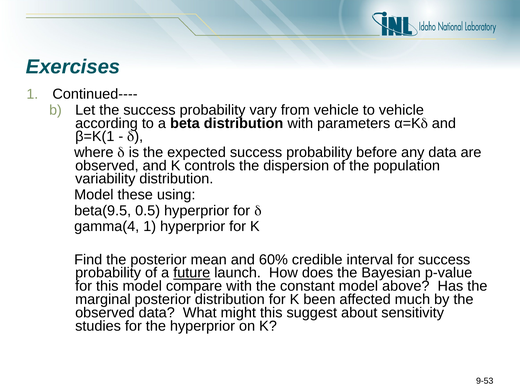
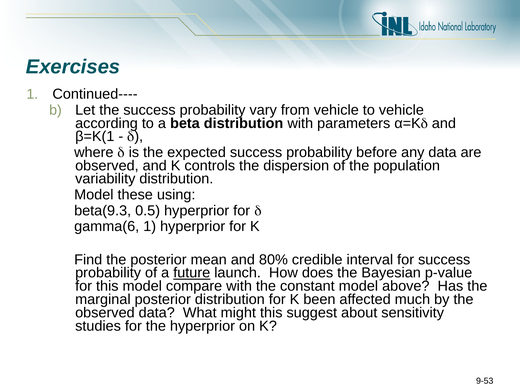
beta(9.5: beta(9.5 -> beta(9.3
gamma(4: gamma(4 -> gamma(6
60%: 60% -> 80%
